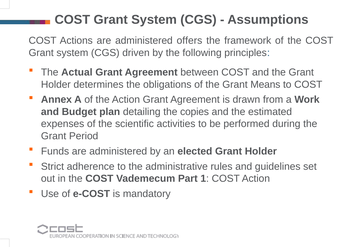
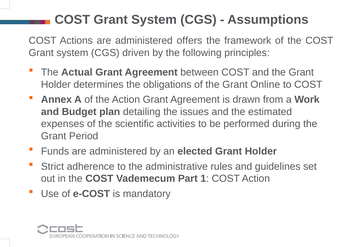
Means: Means -> Online
copies: copies -> issues
